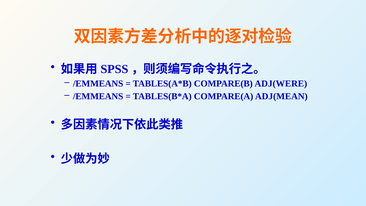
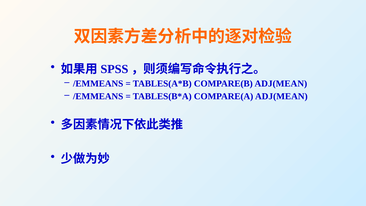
COMPARE(B ADJ(WERE: ADJ(WERE -> ADJ(MEAN
